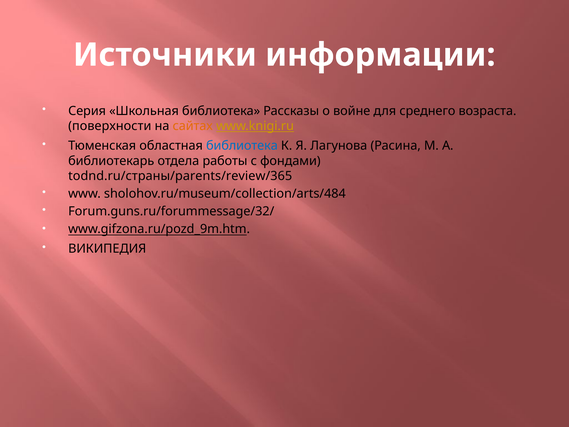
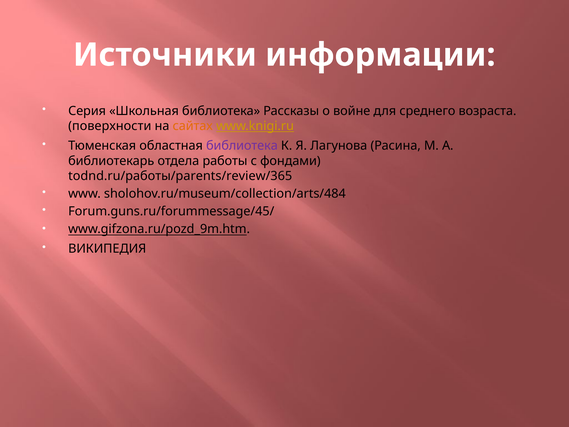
библиотека at (242, 146) colour: blue -> purple
todnd.ru/страны/parents/review/365: todnd.ru/страны/parents/review/365 -> todnd.ru/работы/parents/review/365
Forum.guns.ru/forummessage/32/: Forum.guns.ru/forummessage/32/ -> Forum.guns.ru/forummessage/45/
